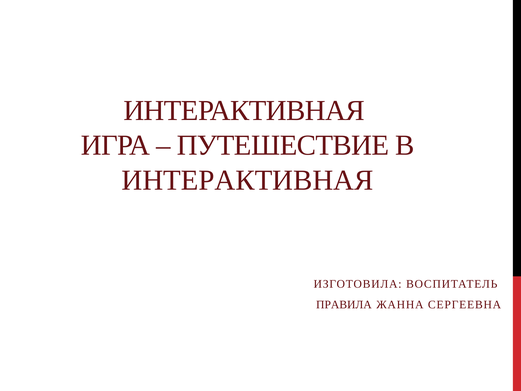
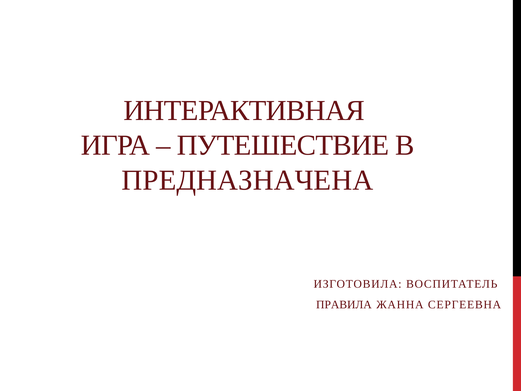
ИНТЕРАКТИВНАЯ at (247, 180): ИНТЕРАКТИВНАЯ -> ПРЕДНАЗНАЧЕНА
